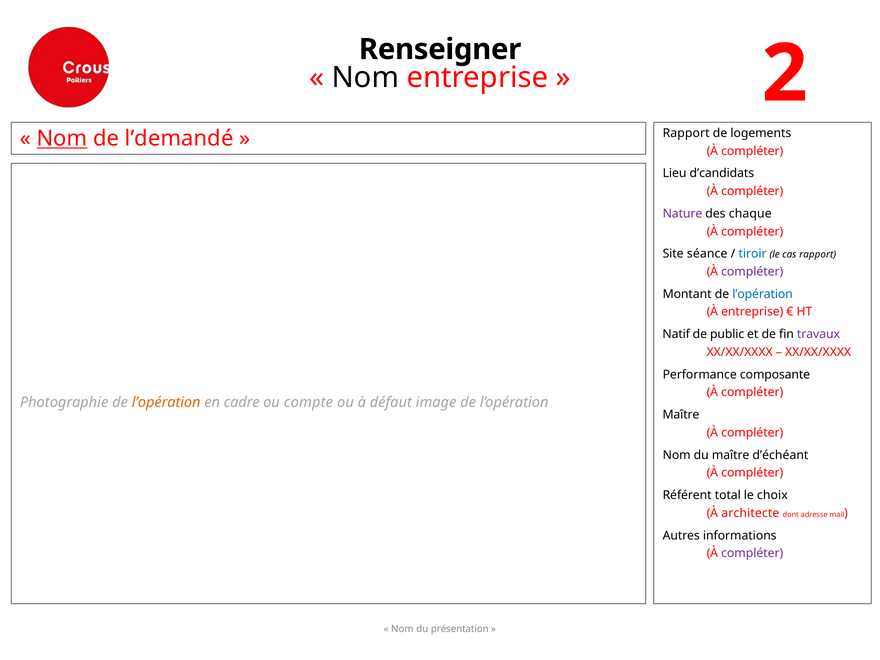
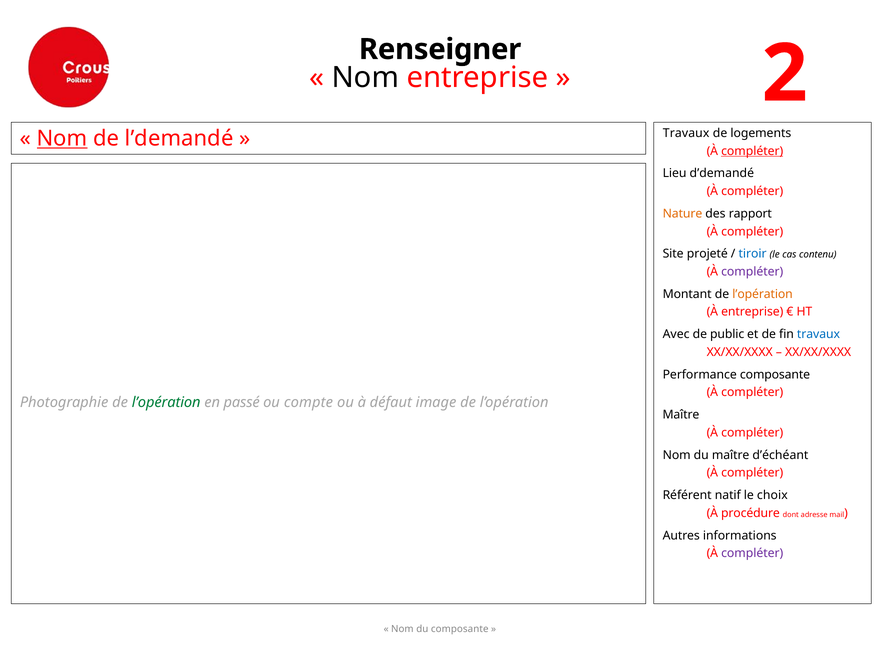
Rapport at (686, 133): Rapport -> Travaux
compléter at (752, 151) underline: none -> present
d’candidats: d’candidats -> d’demandé
Nature colour: purple -> orange
chaque: chaque -> rapport
séance: séance -> projeté
cas rapport: rapport -> contenu
l’opération at (763, 294) colour: blue -> orange
Natif: Natif -> Avec
travaux at (818, 334) colour: purple -> blue
l’opération at (166, 402) colour: orange -> green
cadre: cadre -> passé
total: total -> natif
architecte: architecte -> procédure
du présentation: présentation -> composante
